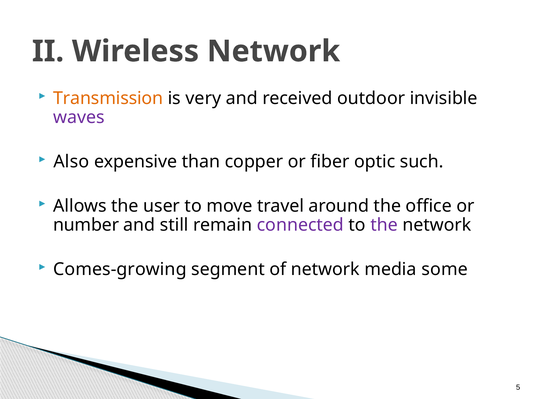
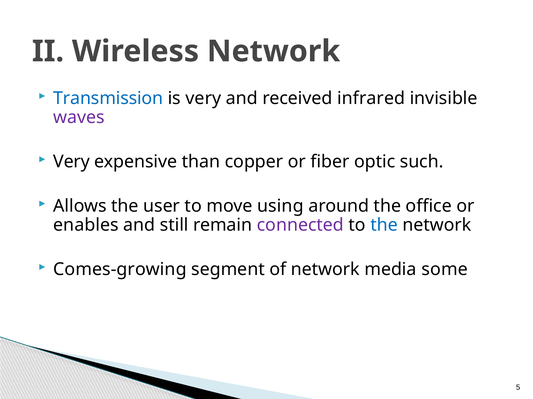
Transmission colour: orange -> blue
outdoor: outdoor -> infrared
Also at (71, 162): Also -> Very
travel: travel -> using
number: number -> enables
the at (384, 225) colour: purple -> blue
